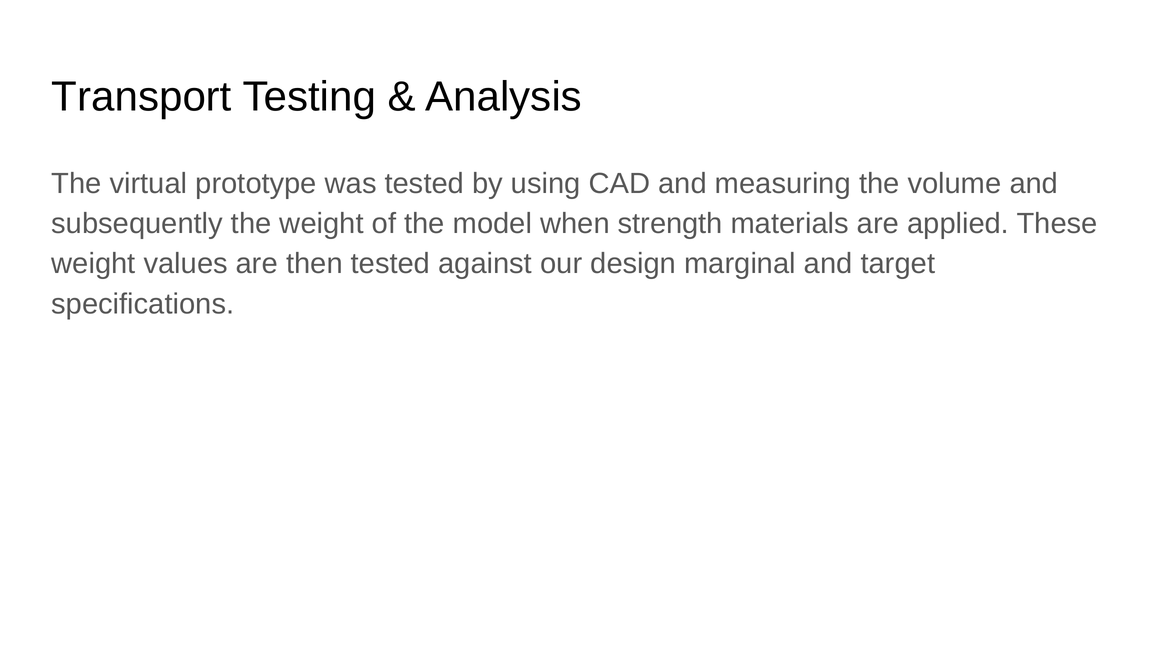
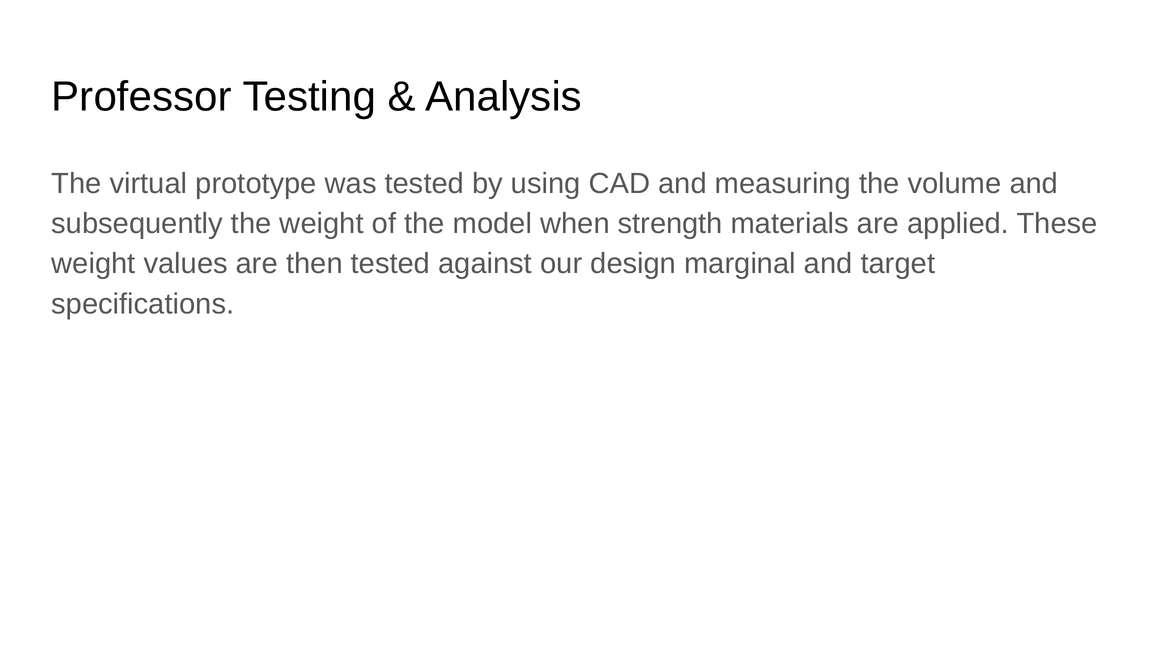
Transport: Transport -> Professor
